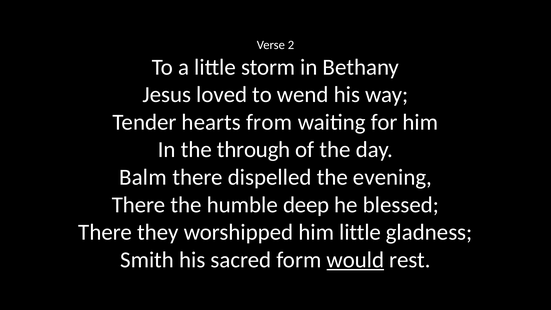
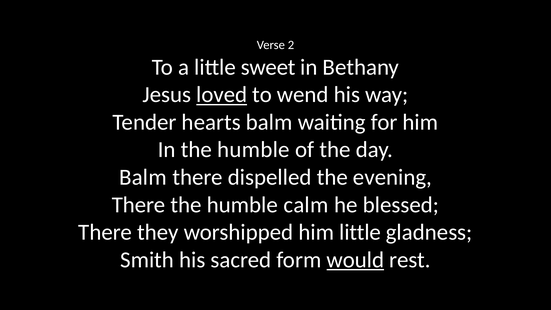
storm: storm -> sweet
loved underline: none -> present
hearts from: from -> balm
In the through: through -> humble
deep: deep -> calm
